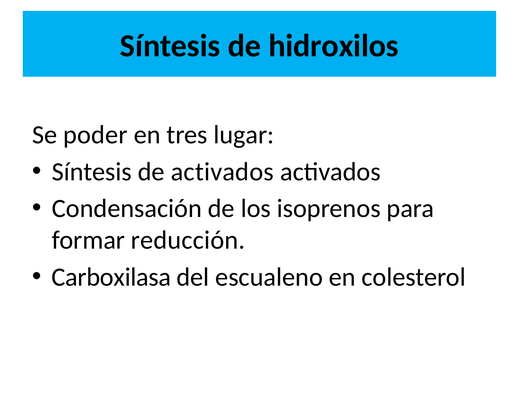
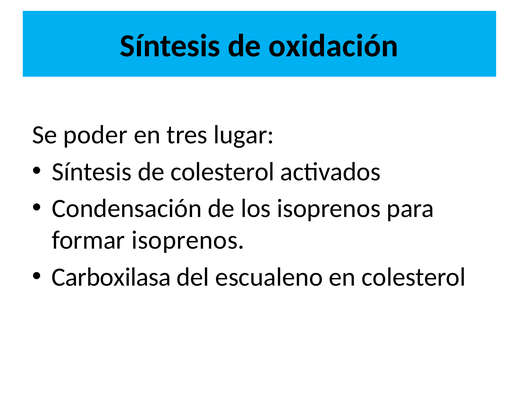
hidroxilos: hidroxilos -> oxidación
de activados: activados -> colesterol
formar reducción: reducción -> isoprenos
